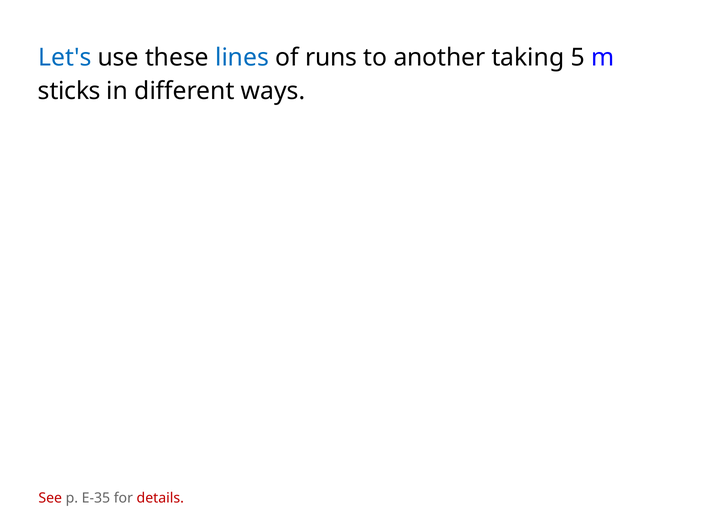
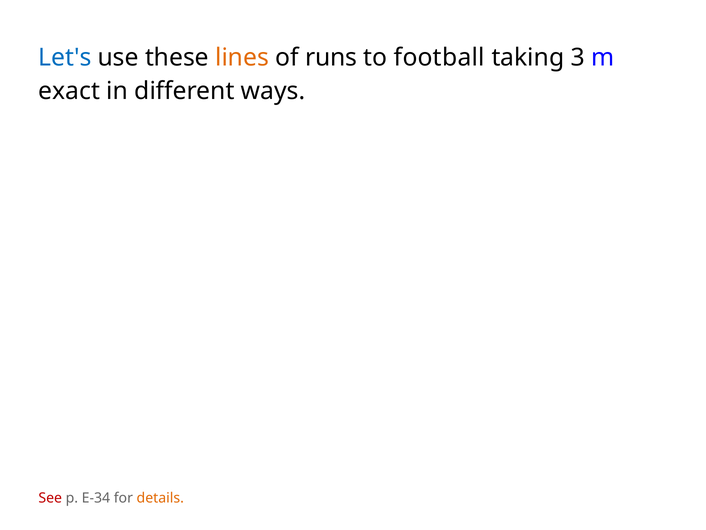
lines colour: blue -> orange
another: another -> football
5: 5 -> 3
sticks: sticks -> exact
E-35: E-35 -> E-34
details colour: red -> orange
